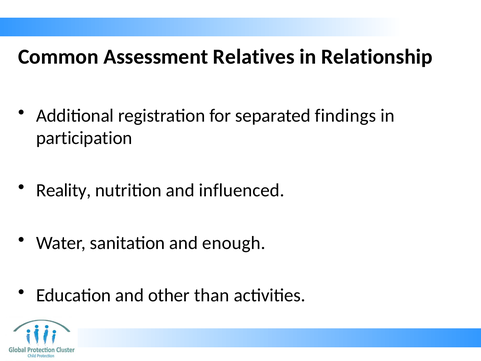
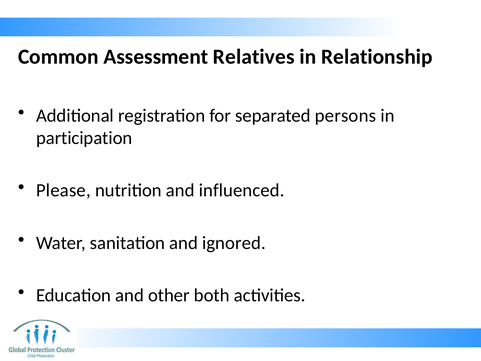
findings: findings -> persons
Reality: Reality -> Please
enough: enough -> ignored
than: than -> both
